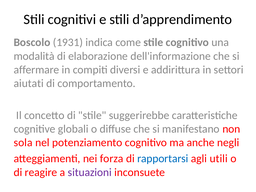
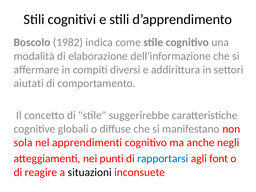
1931: 1931 -> 1982
potenziamento: potenziamento -> apprendimenti
forza: forza -> punti
utili: utili -> font
situazioni colour: purple -> black
